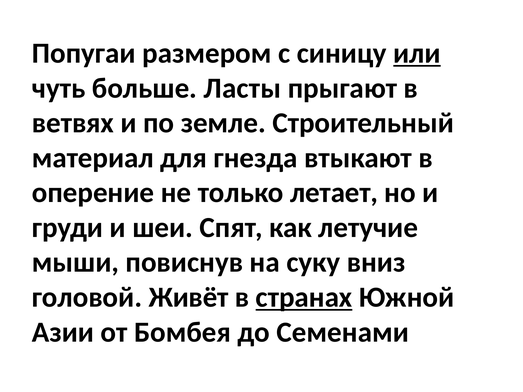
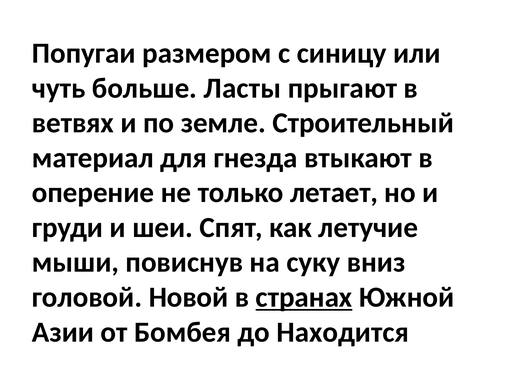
или underline: present -> none
Живёт: Живёт -> Новой
Семенами: Семенами -> Находится
